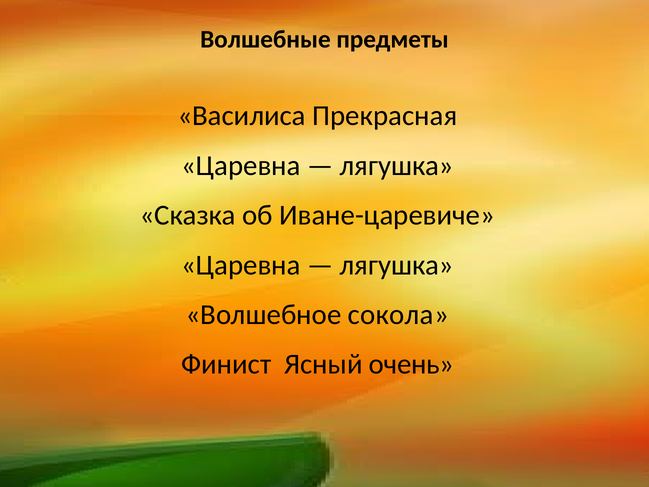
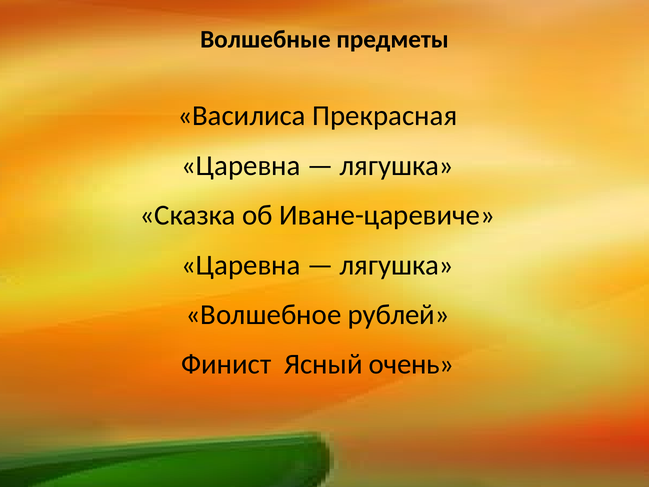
сокола: сокола -> рублей
